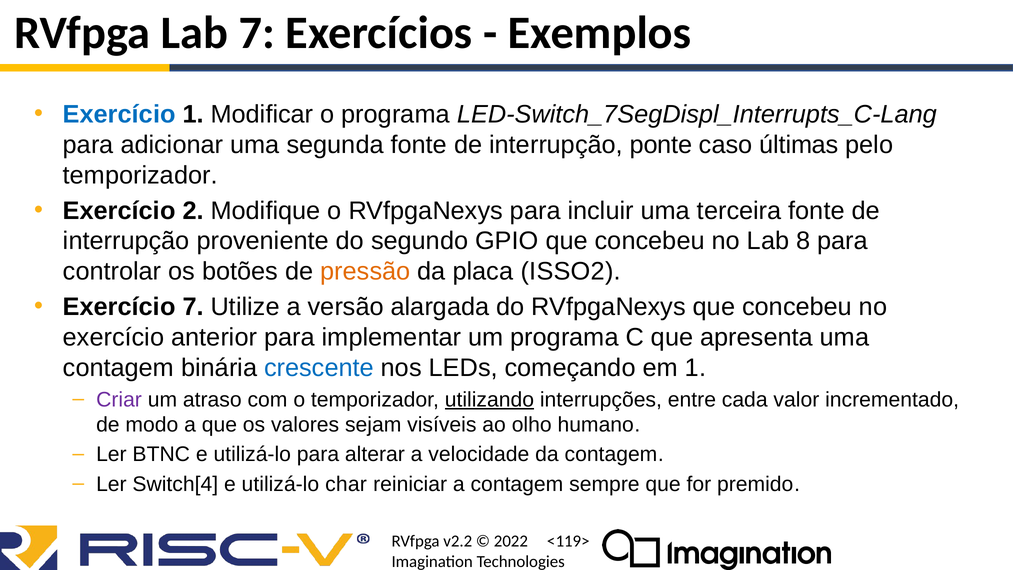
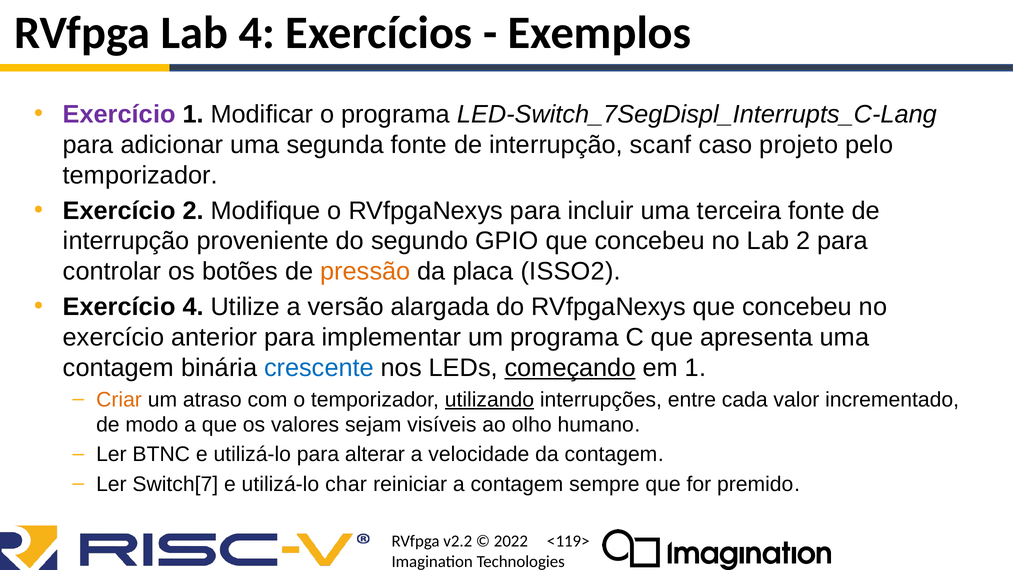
Lab 7: 7 -> 4
Exercício at (119, 114) colour: blue -> purple
ponte: ponte -> scanf
últimas: últimas -> projeto
Lab 8: 8 -> 2
Exercício 7: 7 -> 4
começando underline: none -> present
Criar colour: purple -> orange
Switch[4: Switch[4 -> Switch[7
